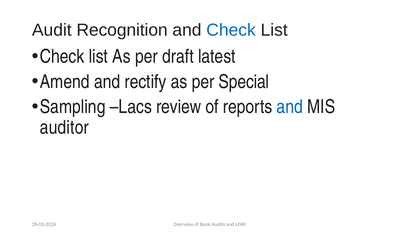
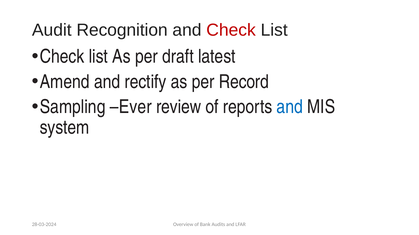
Check at (231, 30) colour: blue -> red
Special: Special -> Record
Lacs: Lacs -> Ever
auditor: auditor -> system
